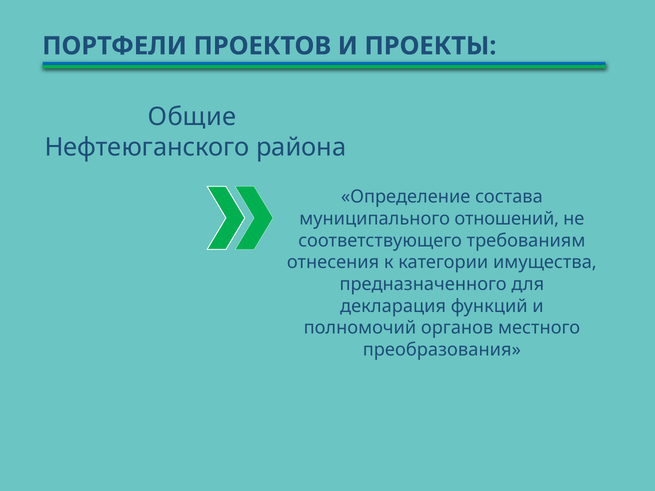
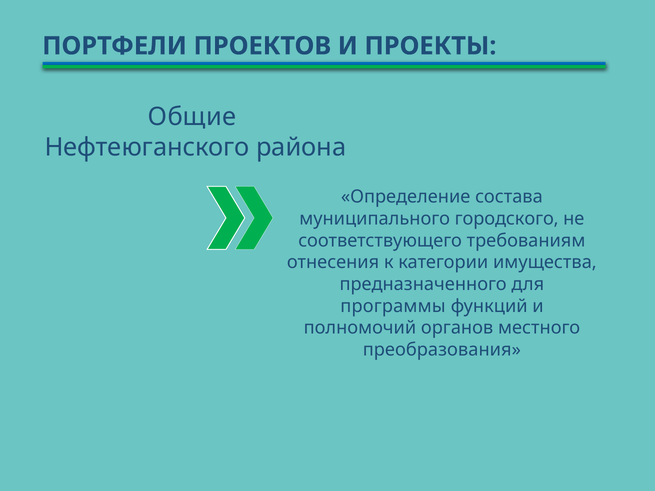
отношений: отношений -> городского
декларация: декларация -> программы
